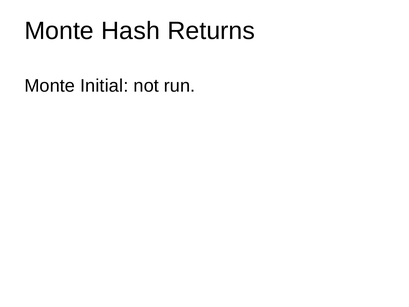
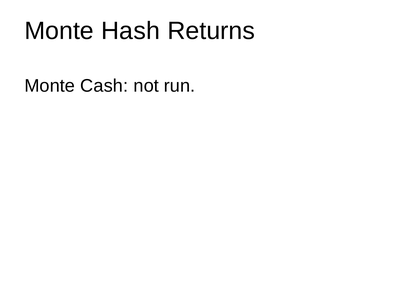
Initial: Initial -> Cash
